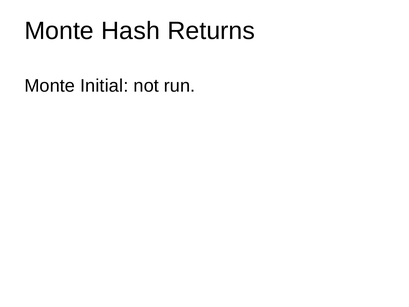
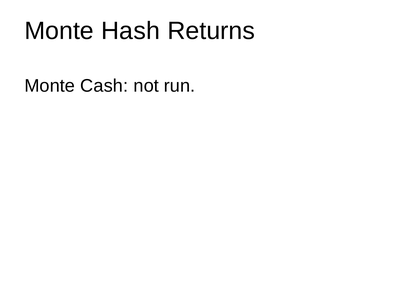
Initial: Initial -> Cash
